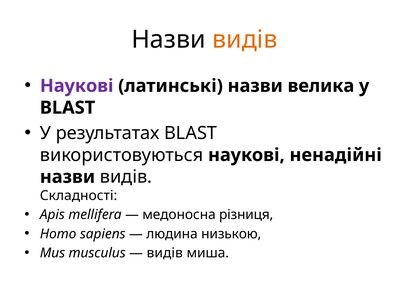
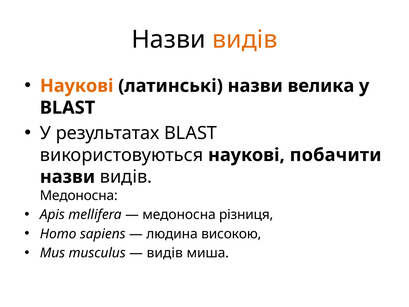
Наукові at (77, 86) colour: purple -> orange
ненадійні: ненадійні -> побачити
Складності at (79, 195): Складності -> Медоносна
низькою: низькою -> високою
